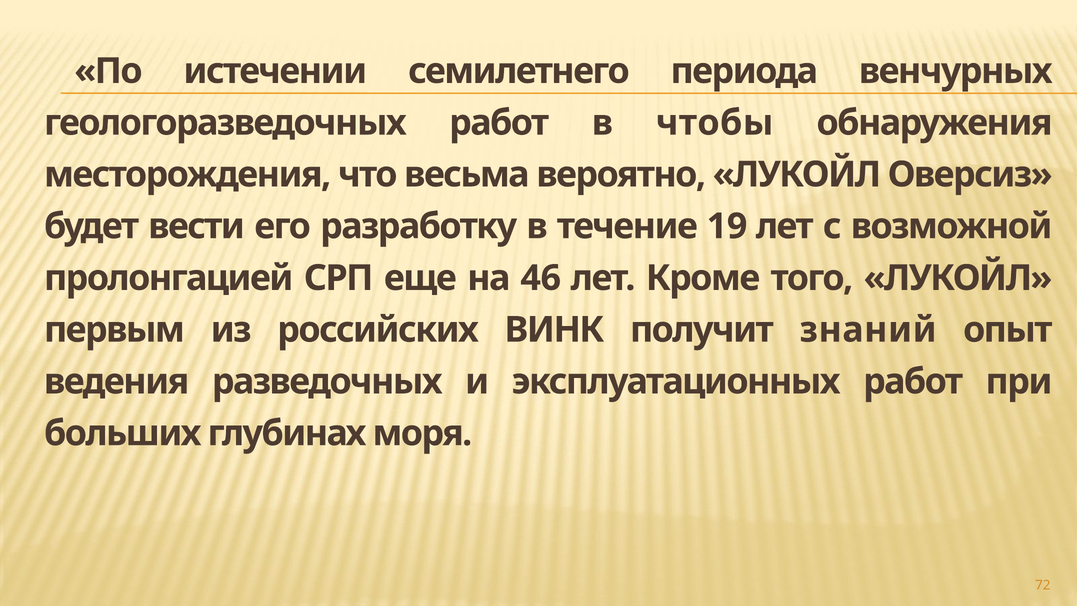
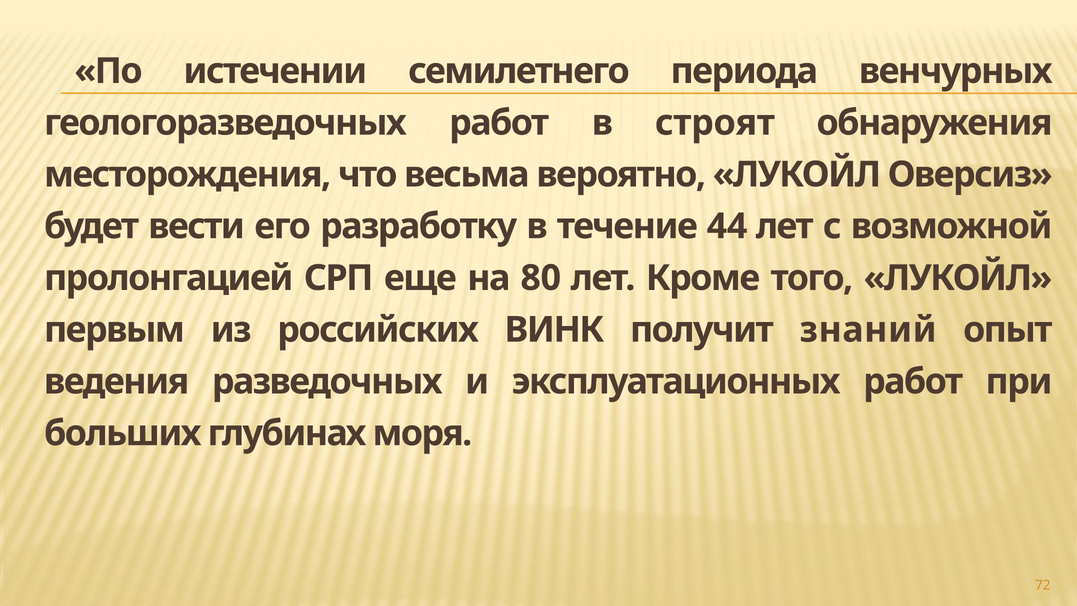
чтобы: чтобы -> строят
19: 19 -> 44
46: 46 -> 80
